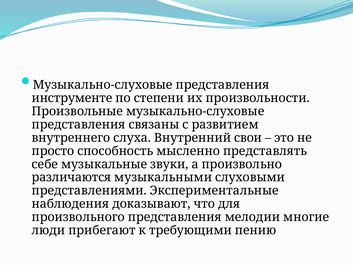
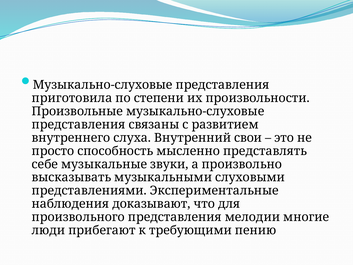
инструменте: инструменте -> приготовила
различаются: различаются -> высказывать
